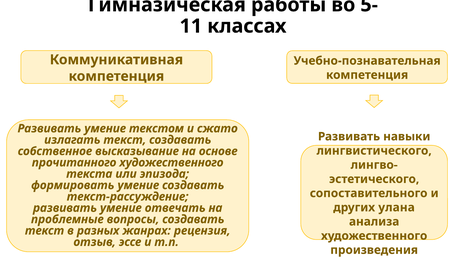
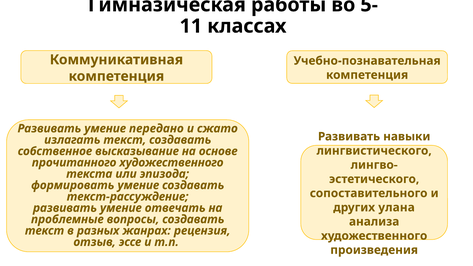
текстом: текстом -> передано
